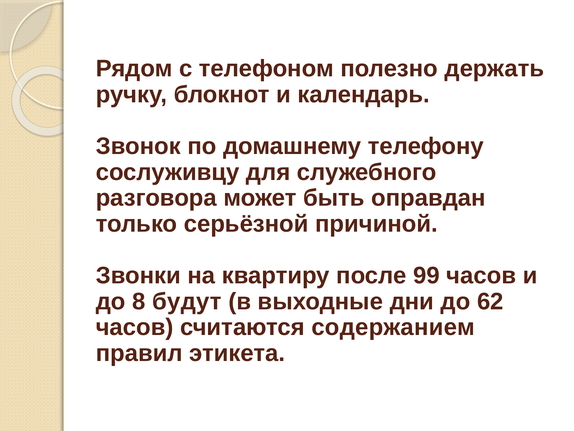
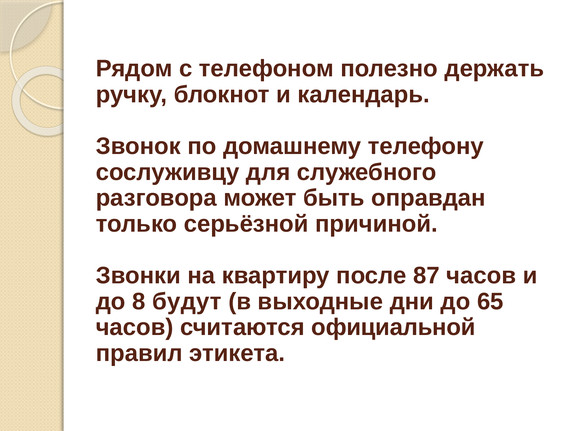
99: 99 -> 87
62: 62 -> 65
содержанием: содержанием -> официальной
